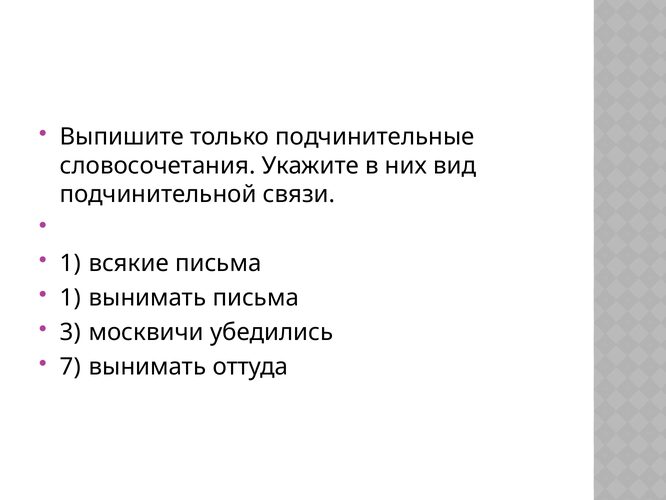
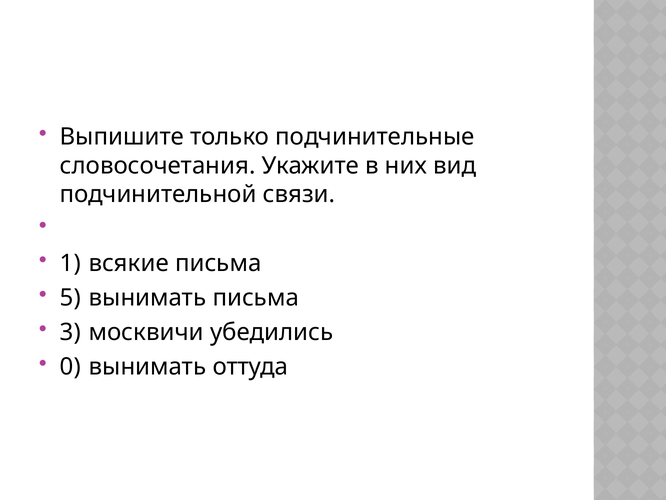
1 at (70, 298): 1 -> 5
7: 7 -> 0
